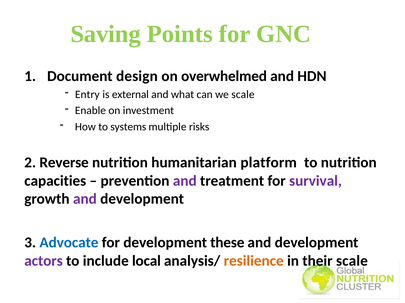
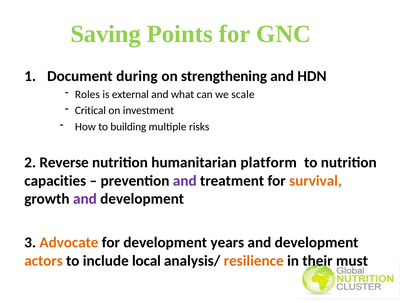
design: design -> during
overwhelmed: overwhelmed -> strengthening
Entry: Entry -> Roles
Enable: Enable -> Critical
systems: systems -> building
survival colour: purple -> orange
Advocate colour: blue -> orange
these: these -> years
actors colour: purple -> orange
their scale: scale -> must
